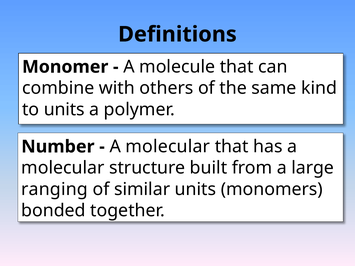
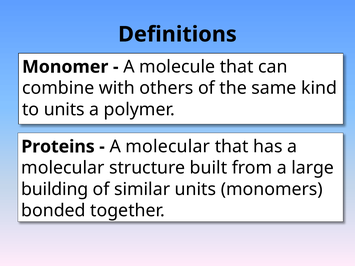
Number: Number -> Proteins
ranging: ranging -> building
